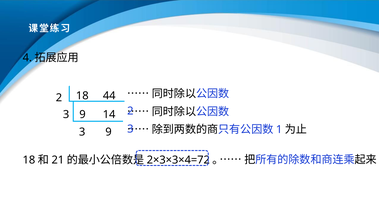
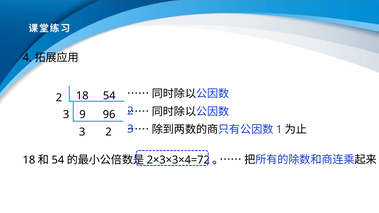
18 44: 44 -> 54
14: 14 -> 96
3 9: 9 -> 2
21 at (58, 160): 21 -> 54
